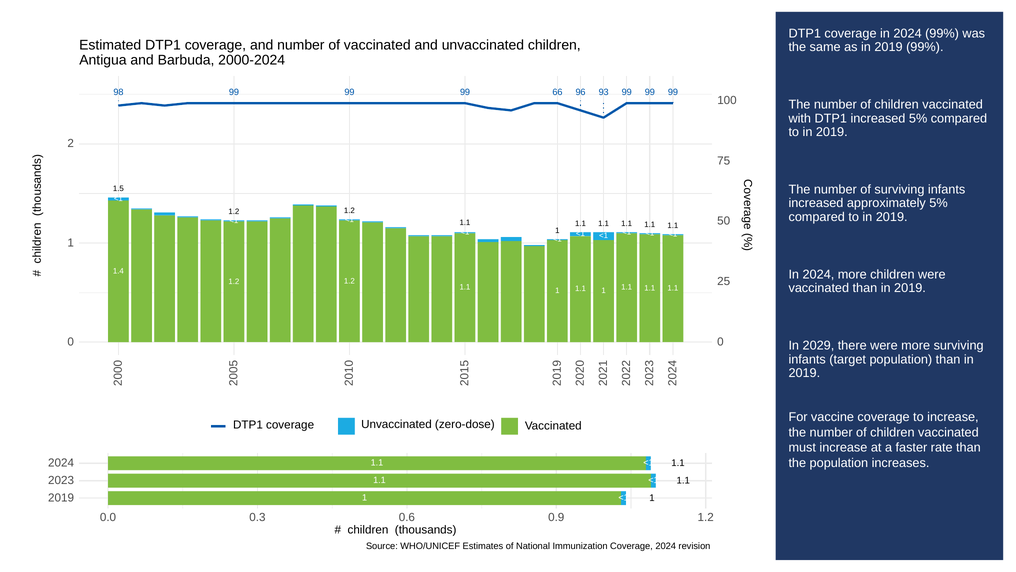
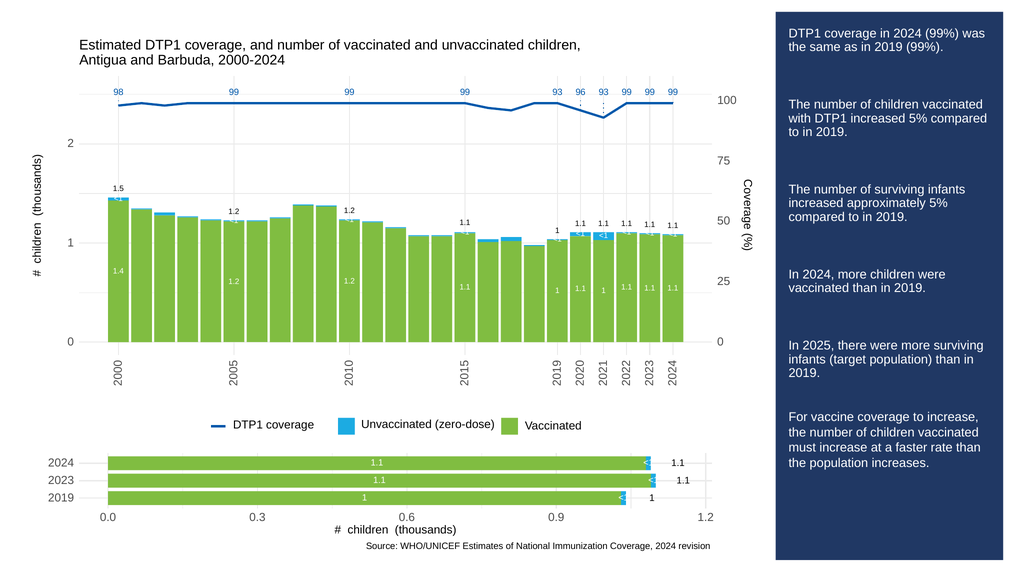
99 66: 66 -> 93
2029: 2029 -> 2025
